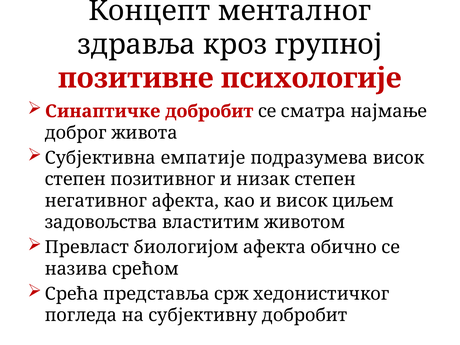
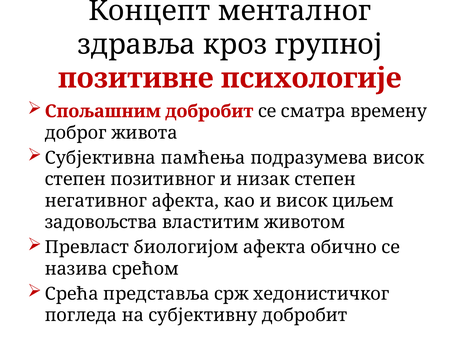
Синаптичке: Синаптичке -> Спољашним
најмање: најмање -> времену
емпатије: емпатије -> памћења
